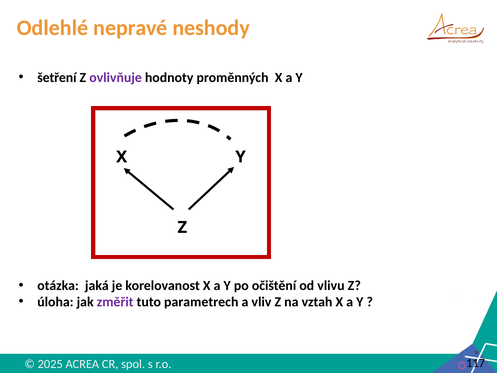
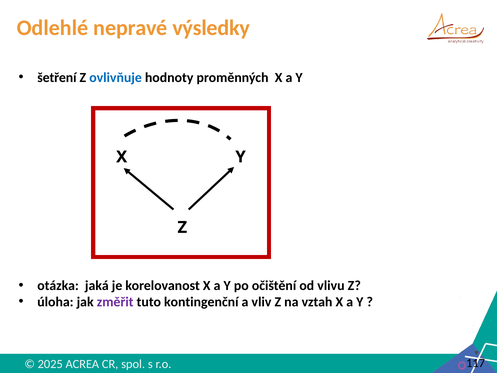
neshody: neshody -> výsledky
ovlivňuje colour: purple -> blue
parametrech: parametrech -> kontingenční
